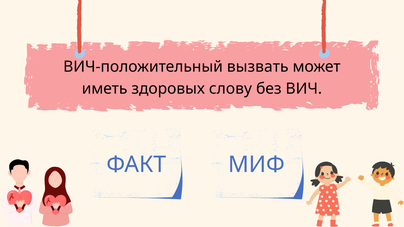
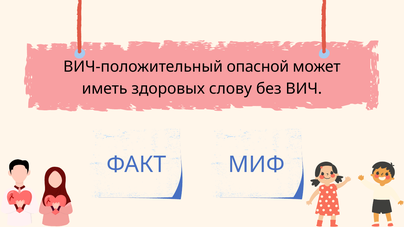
вызвать: вызвать -> опасной
